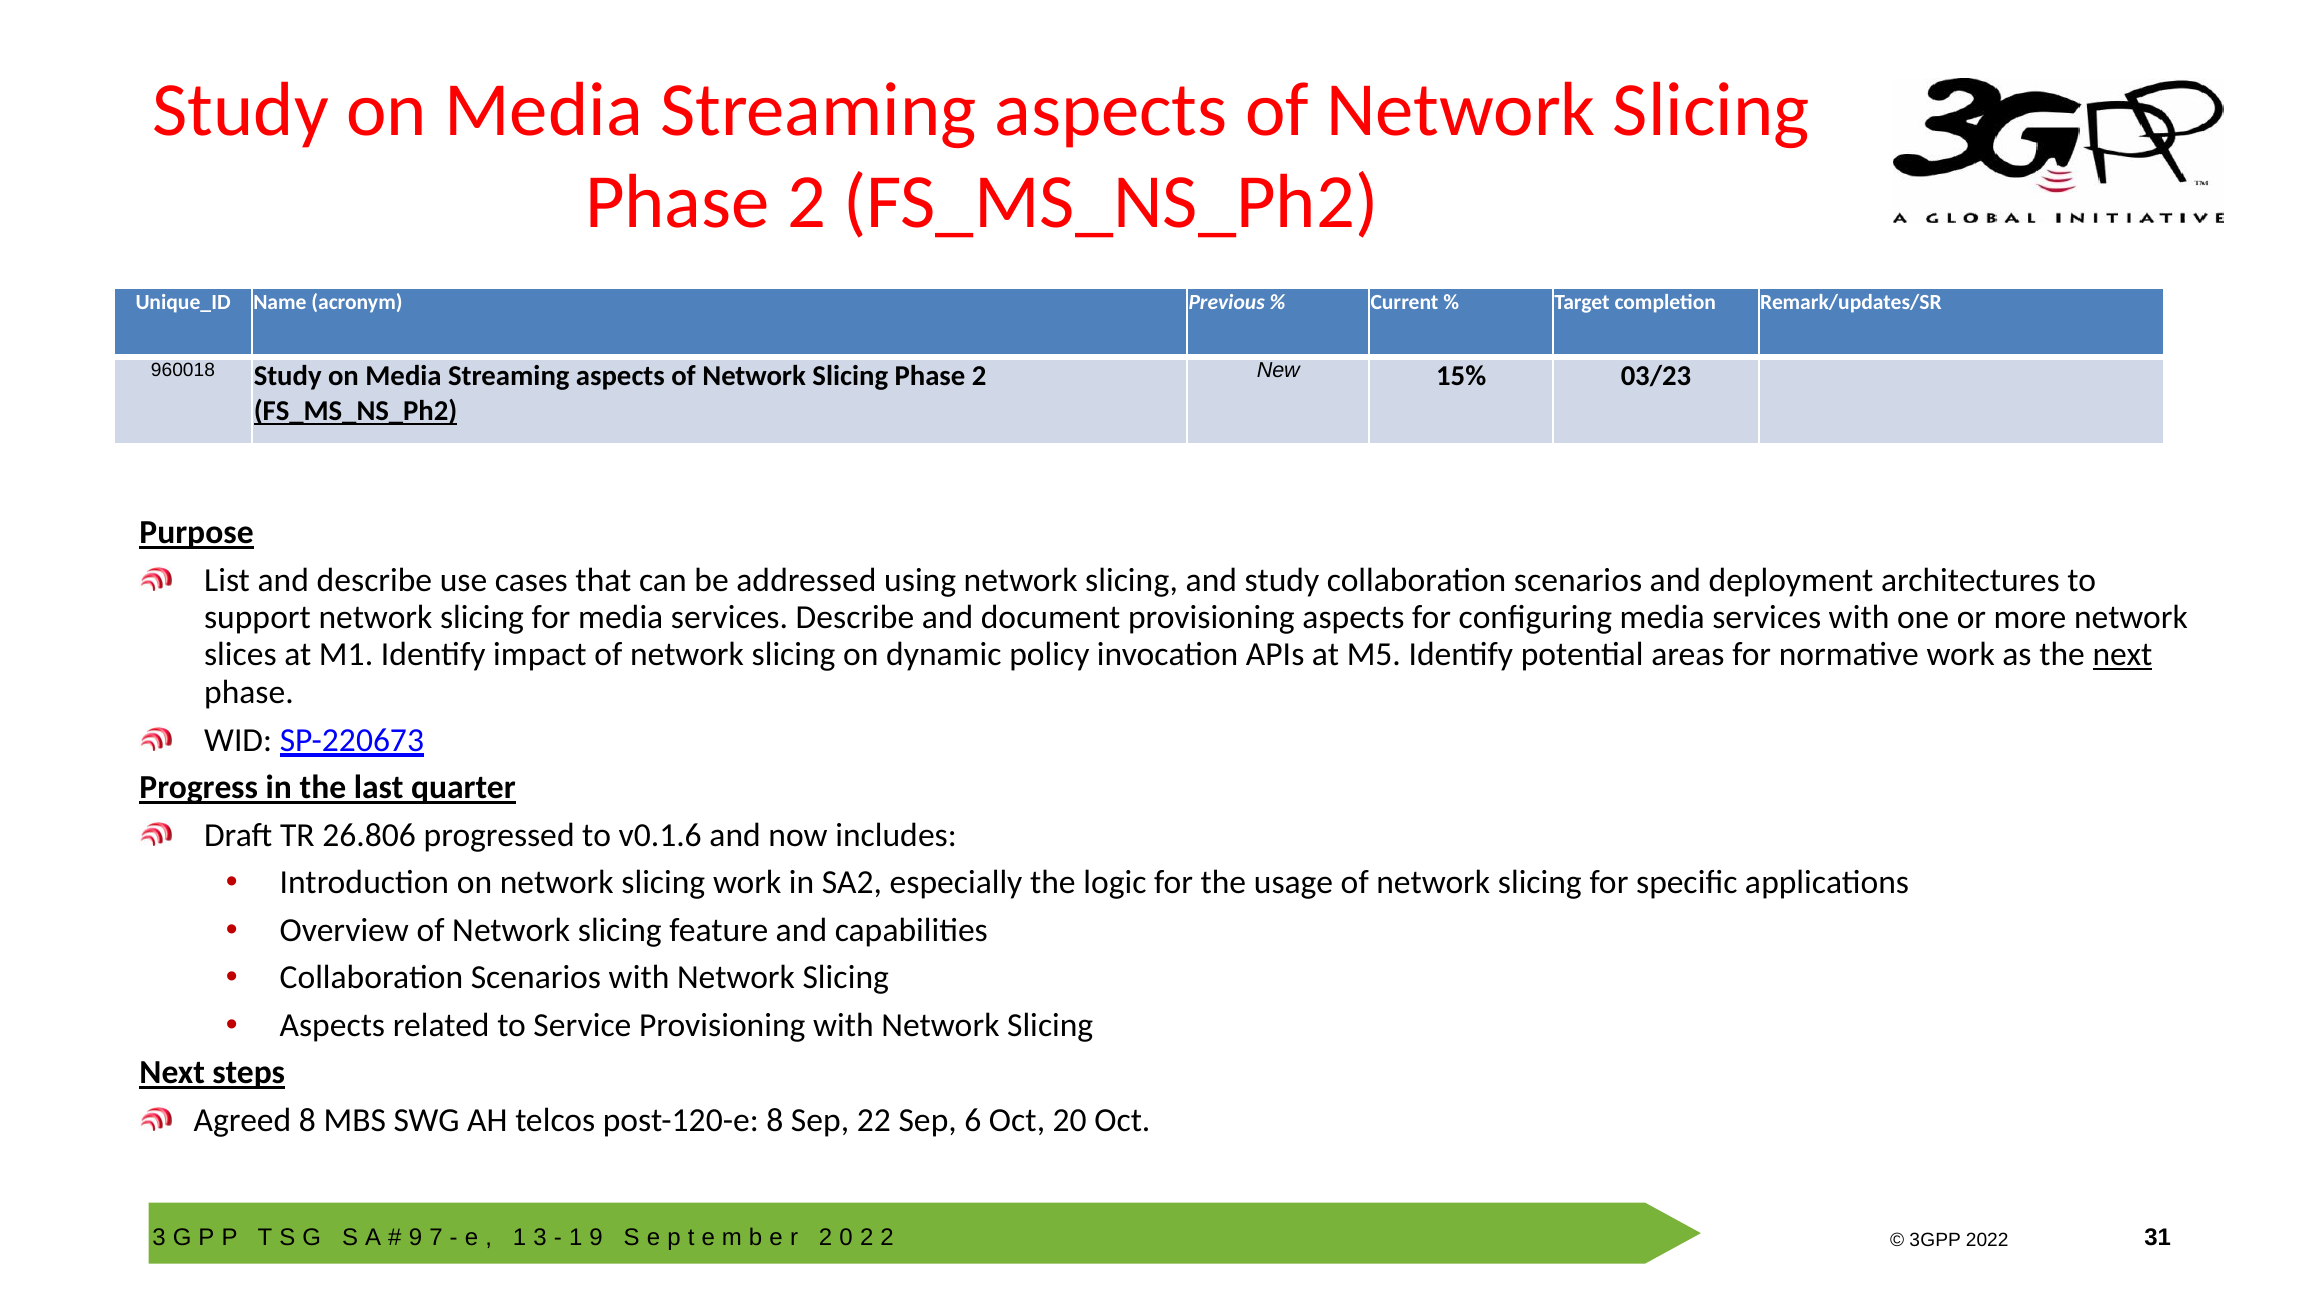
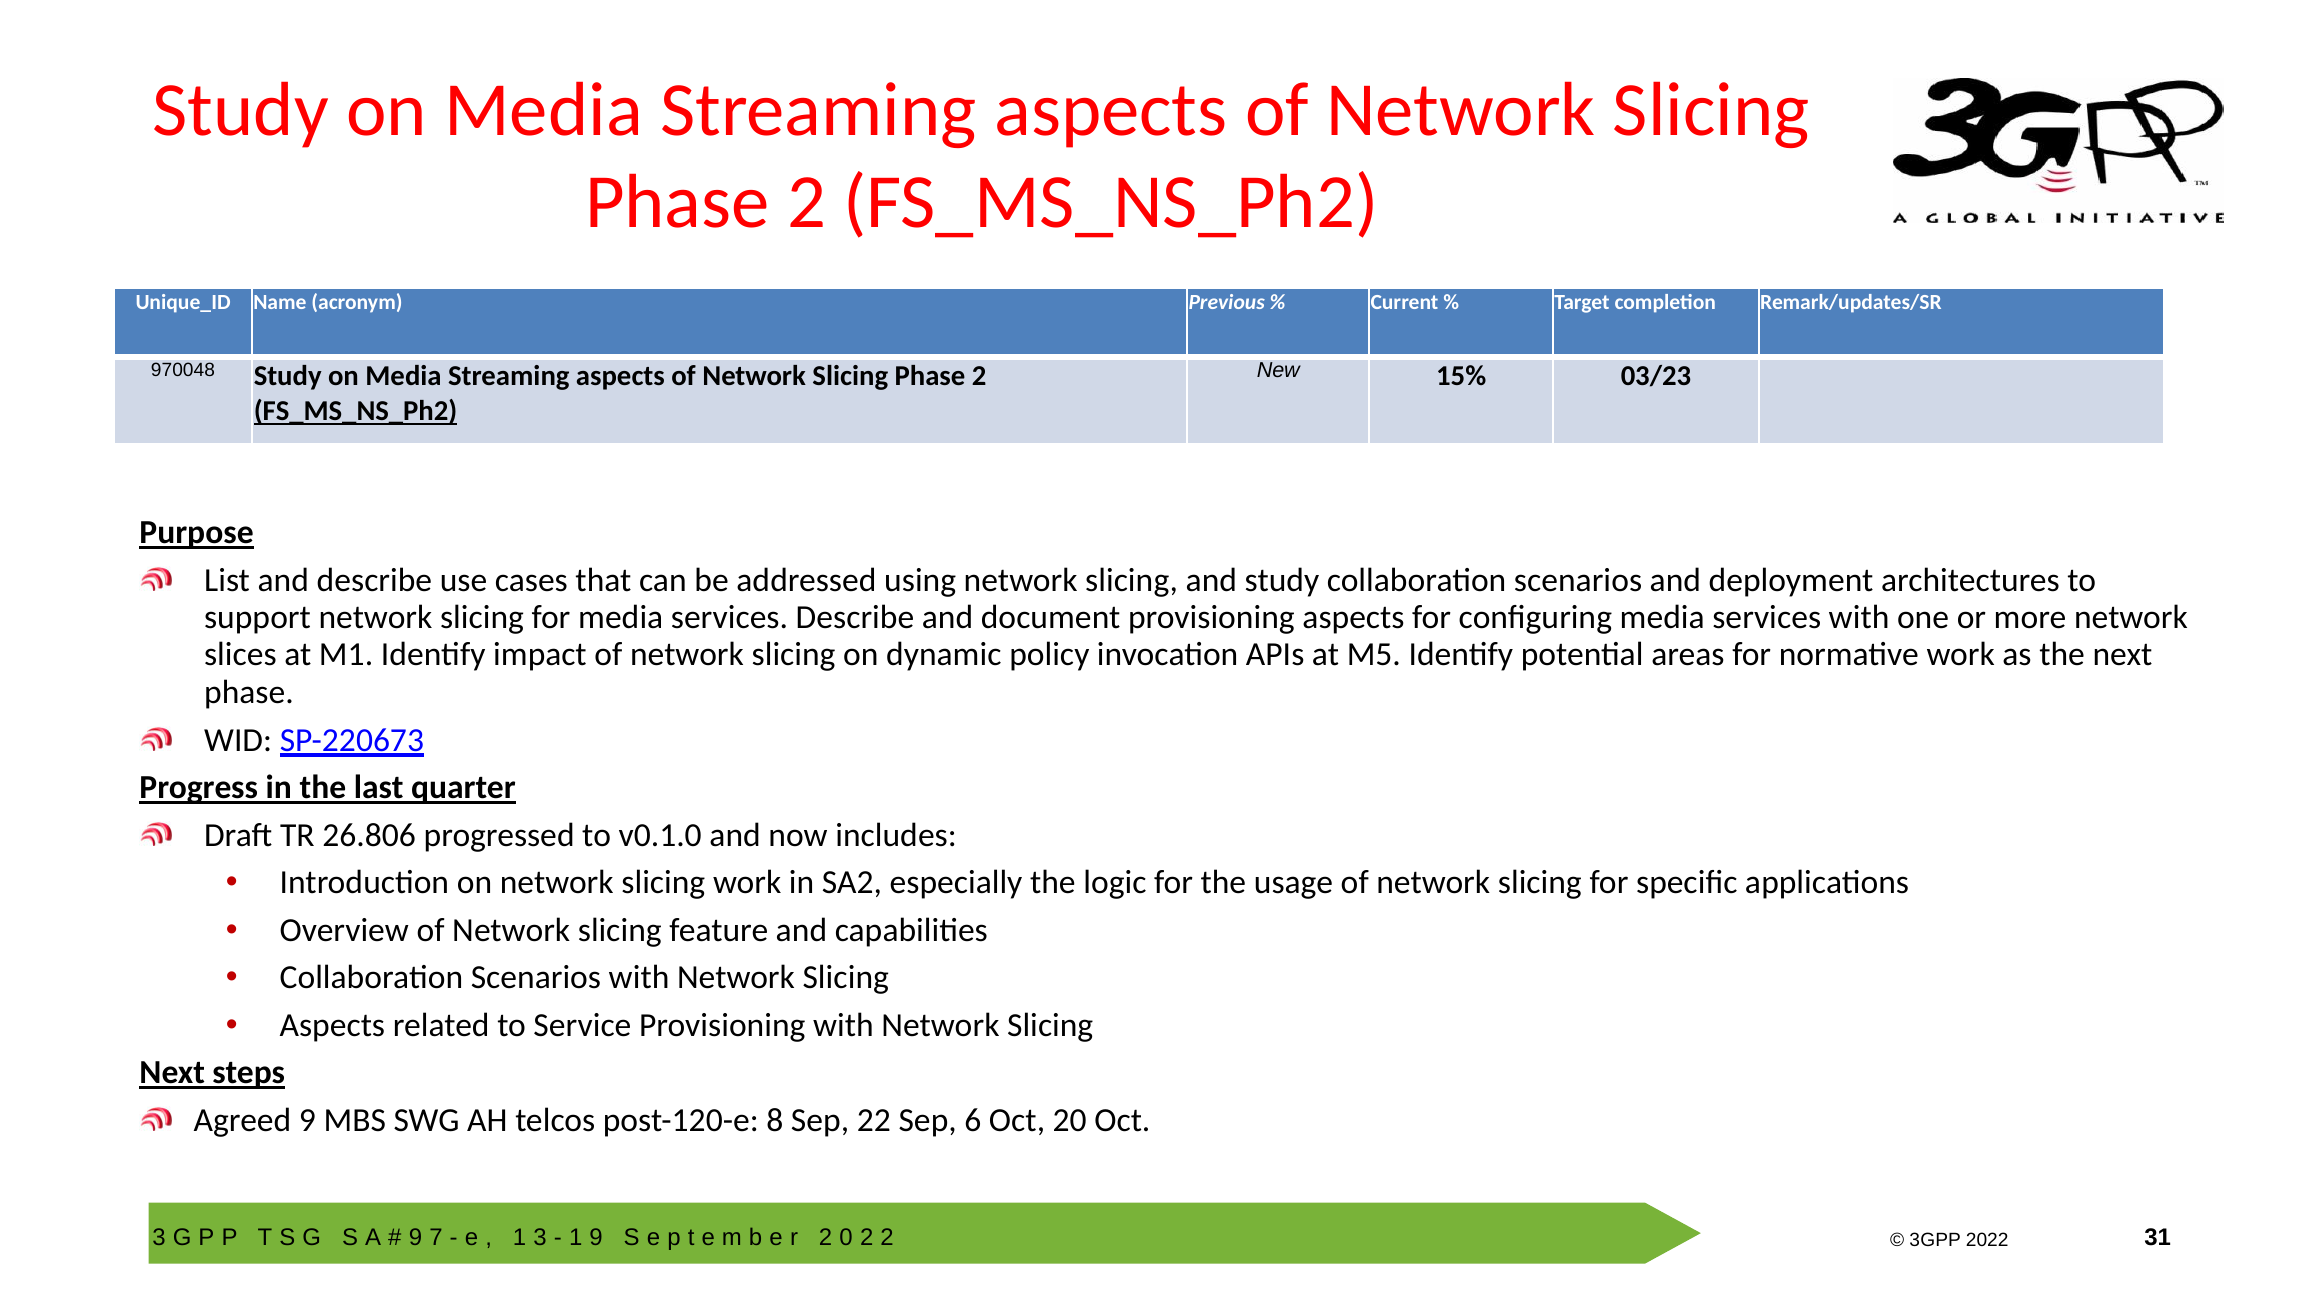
960018: 960018 -> 970048
next at (2122, 655) underline: present -> none
v0.1.6: v0.1.6 -> v0.1.0
Agreed 8: 8 -> 9
